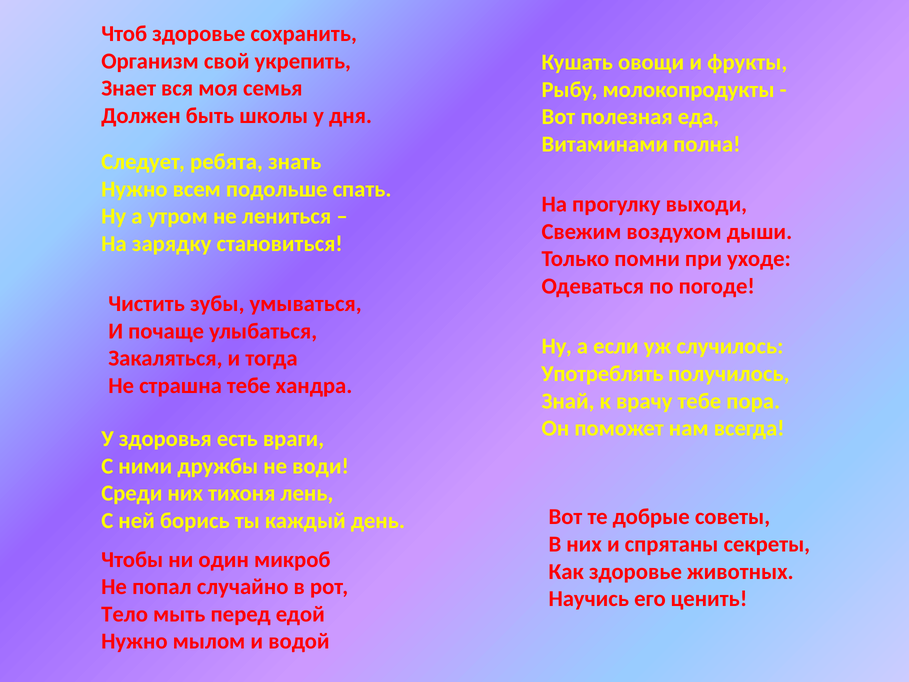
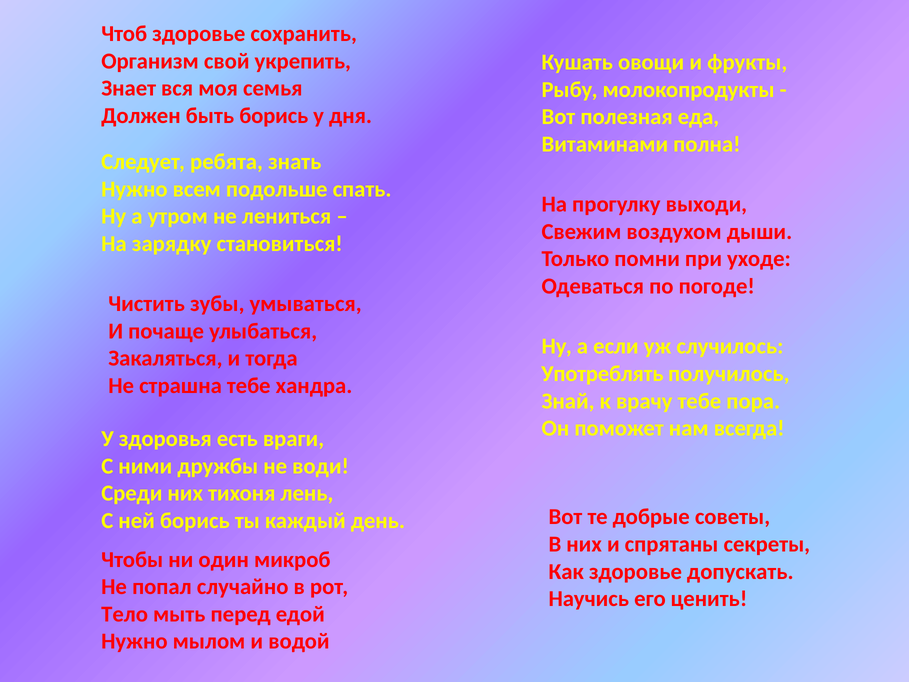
быть школы: школы -> борись
животных: животных -> допускать
